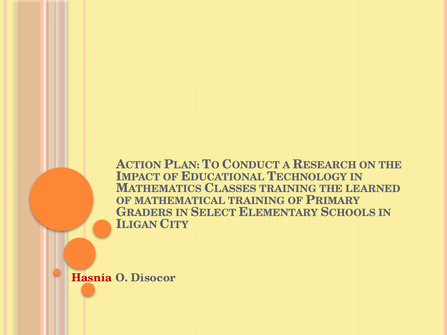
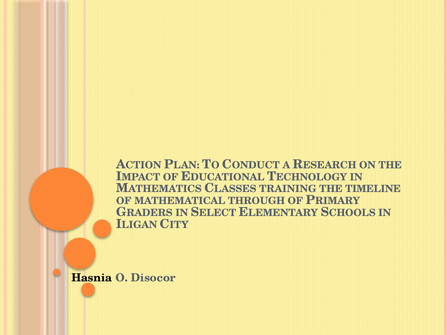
LEARNED: LEARNED -> TIMELINE
MATHEMATICAL TRAINING: TRAINING -> THROUGH
Hasnia colour: red -> black
